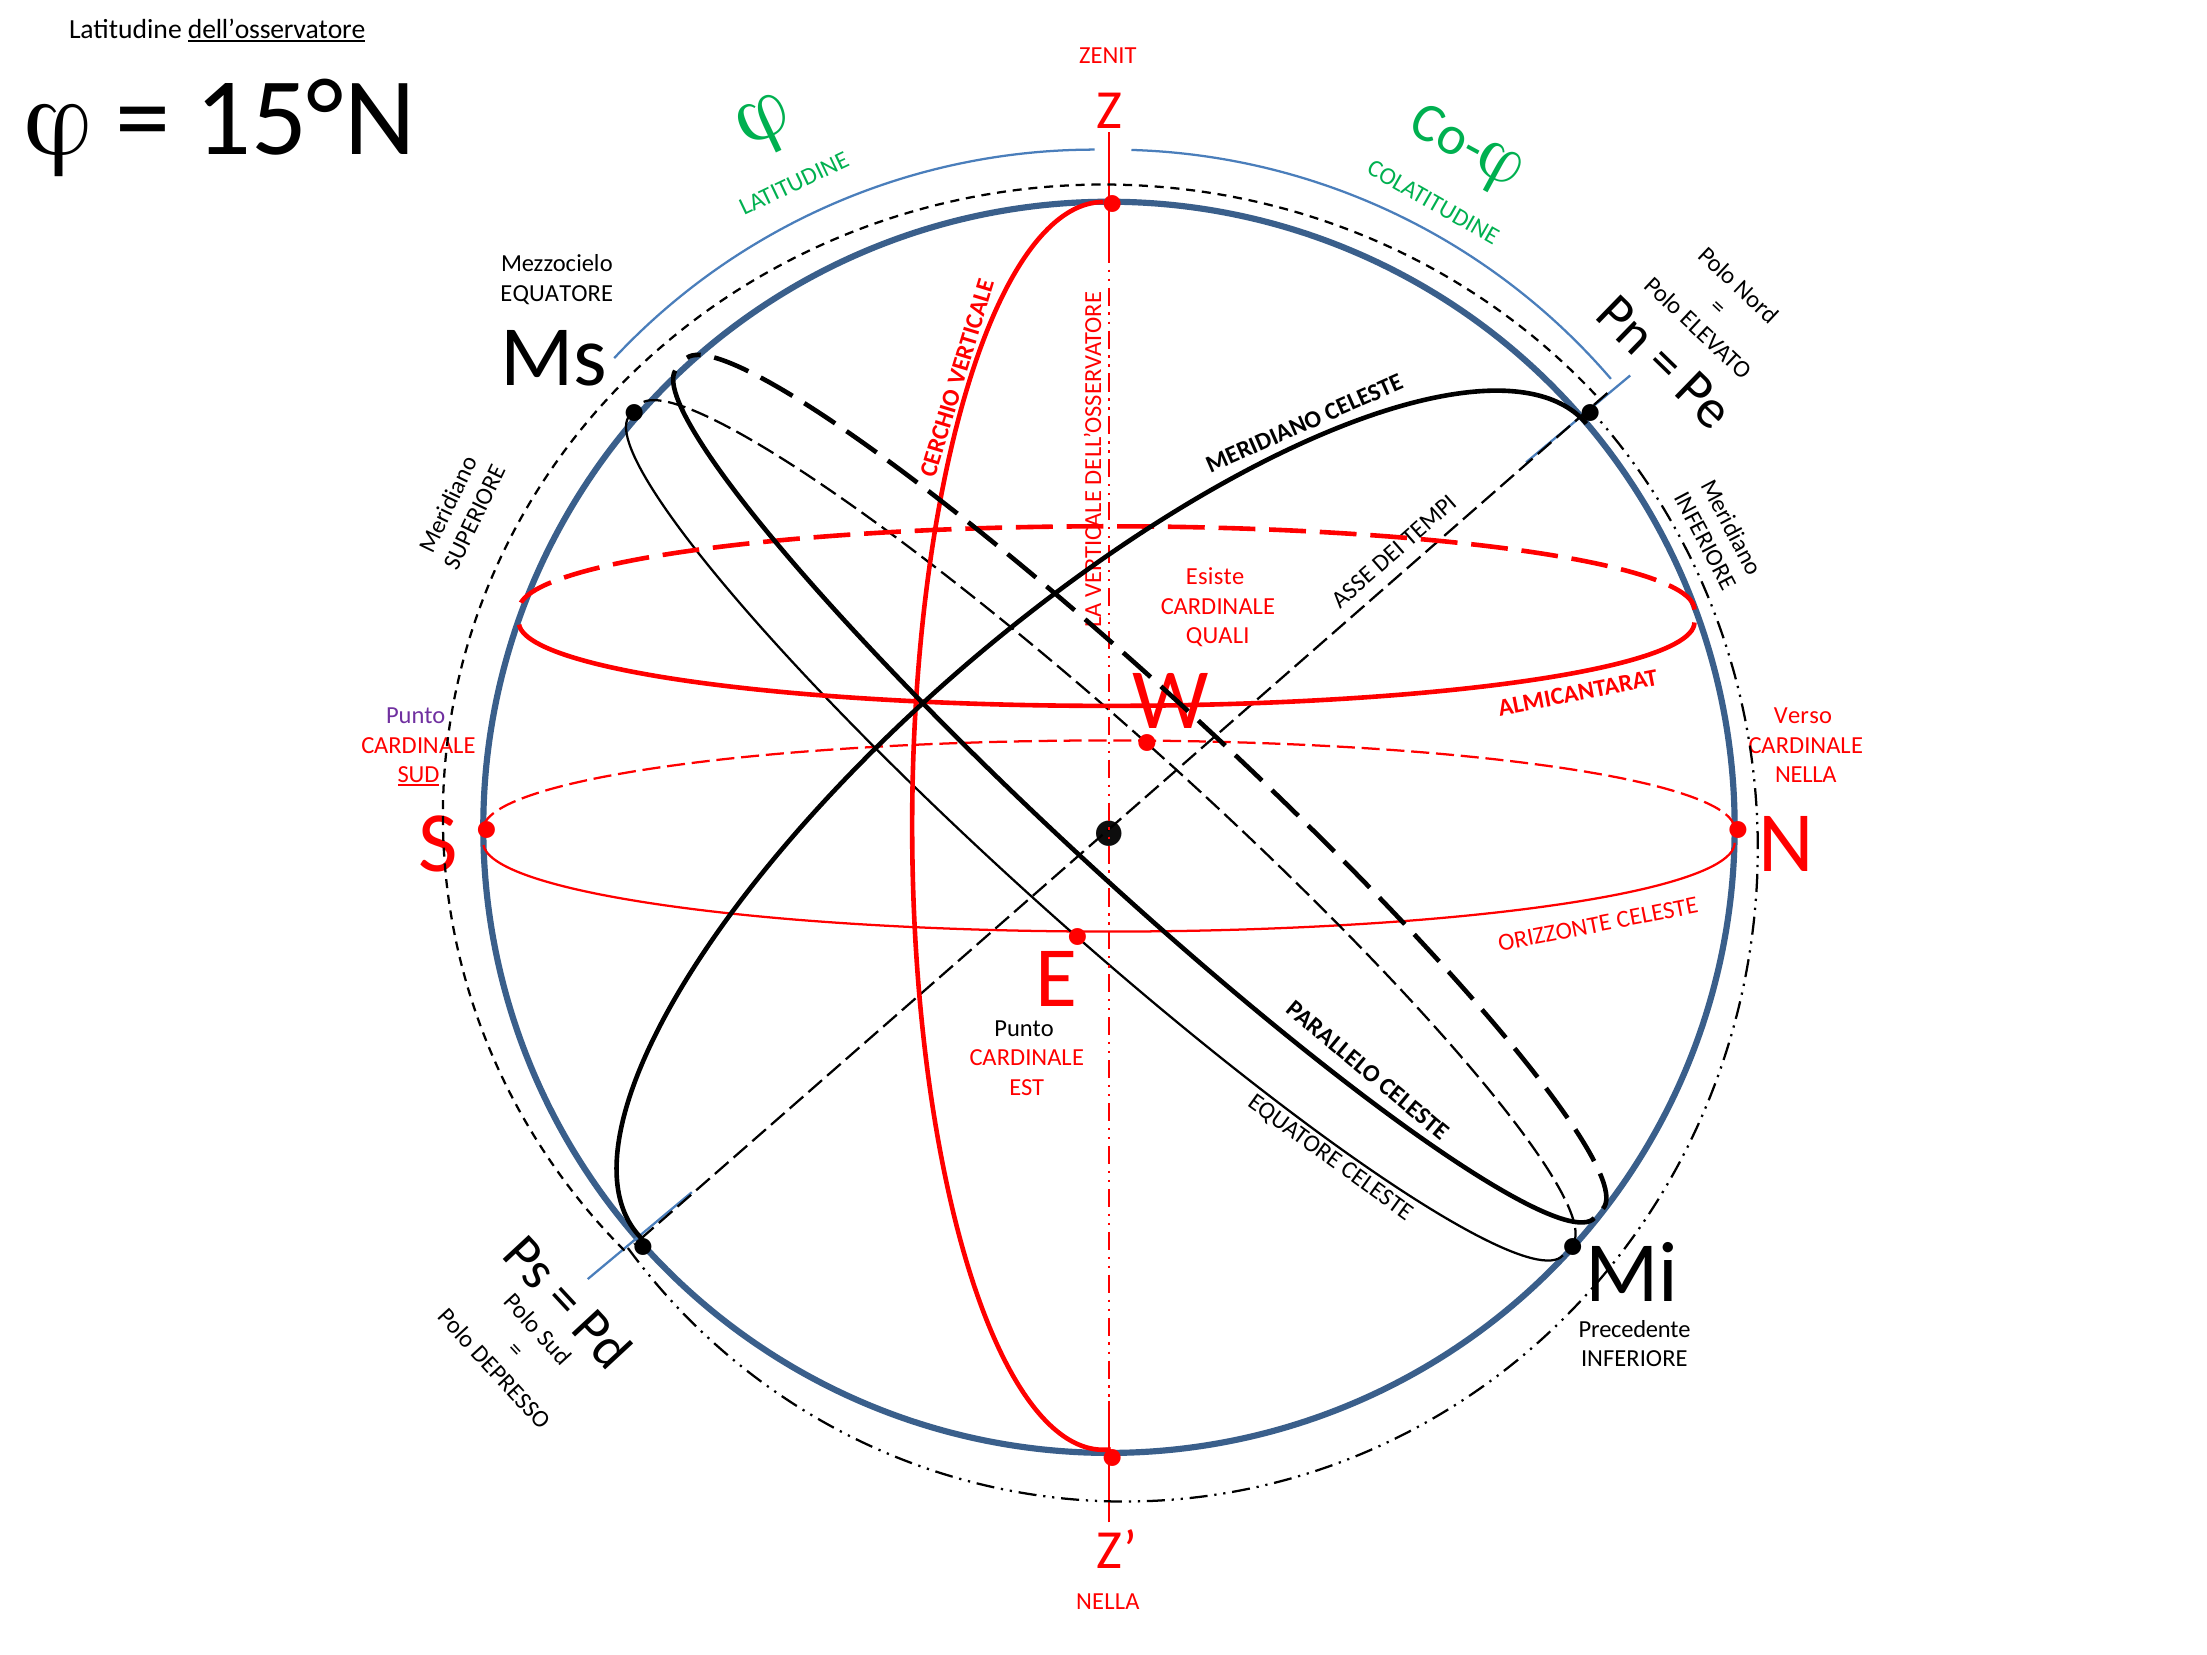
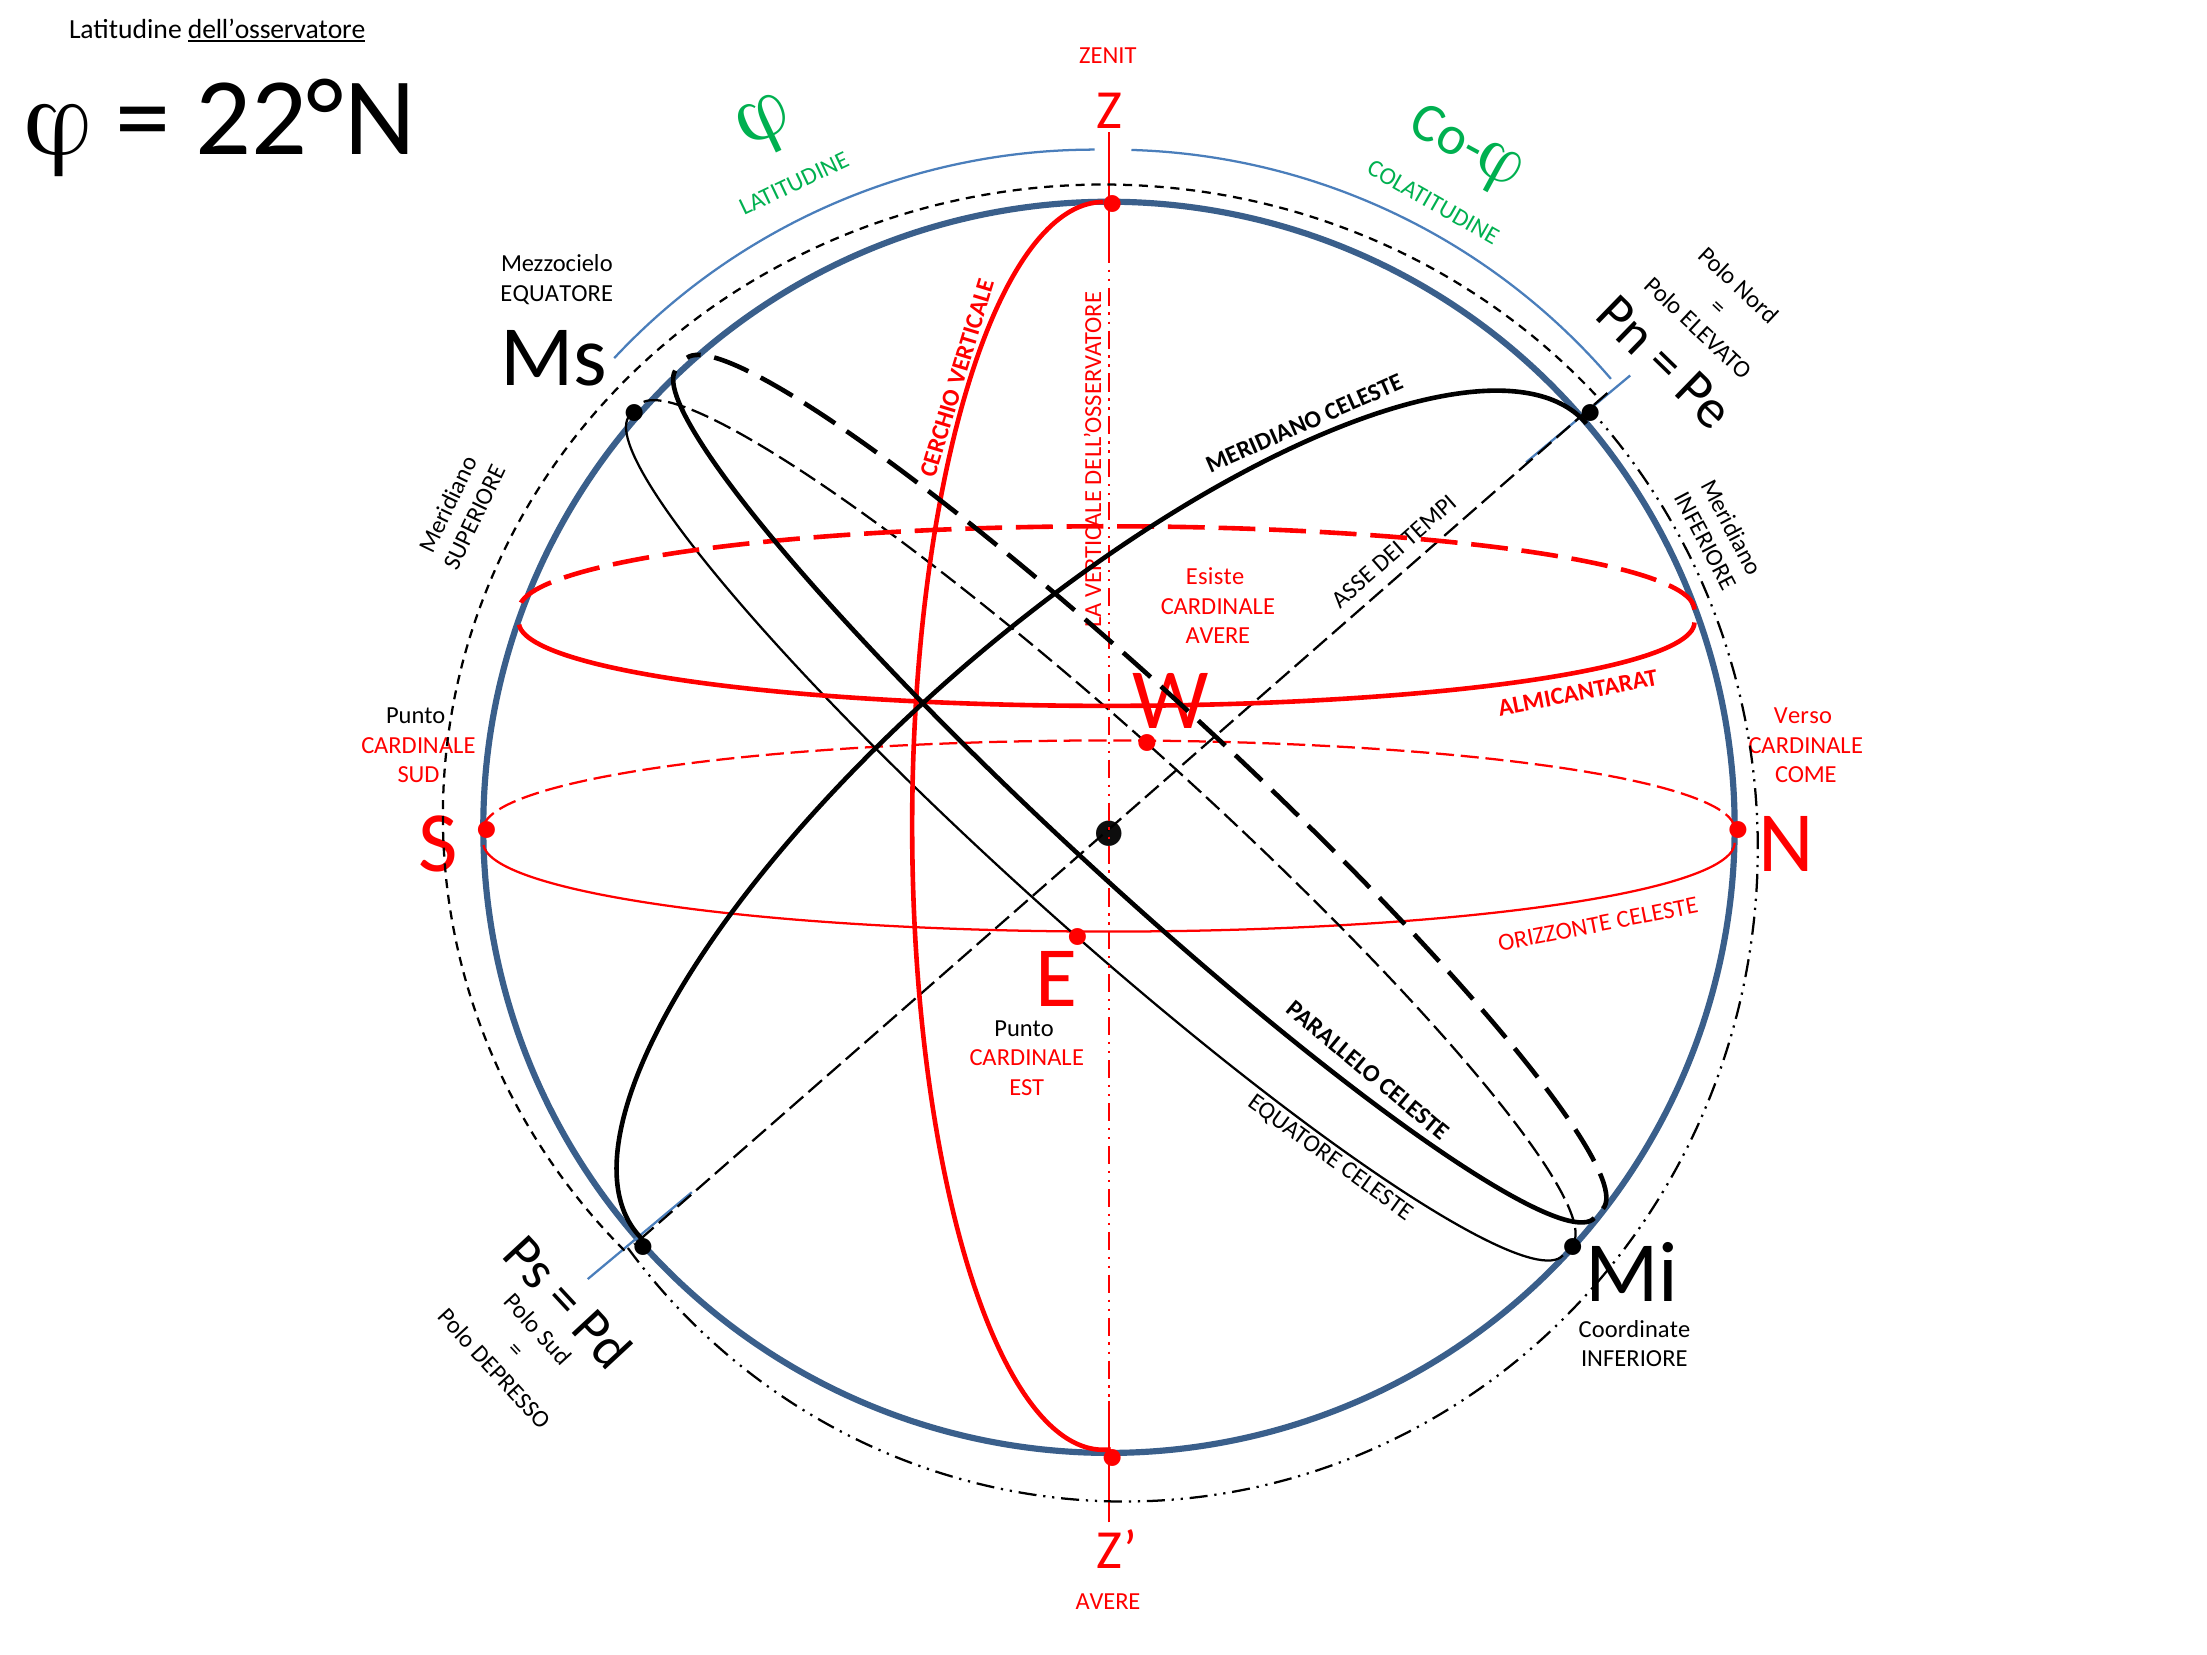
15°N: 15°N -> 22°N
QUALI at (1218, 636): QUALI -> AVERE
Punto at (416, 716) colour: purple -> black
SUD underline: present -> none
NELLA at (1806, 775): NELLA -> COME
Precedente: Precedente -> Coordinate
NELLA at (1108, 1602): NELLA -> AVERE
